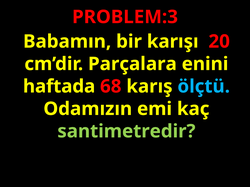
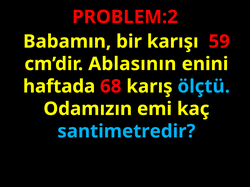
PROBLEM:3: PROBLEM:3 -> PROBLEM:2
20: 20 -> 59
Parçalara: Parçalara -> Ablasının
santimetredir colour: light green -> light blue
